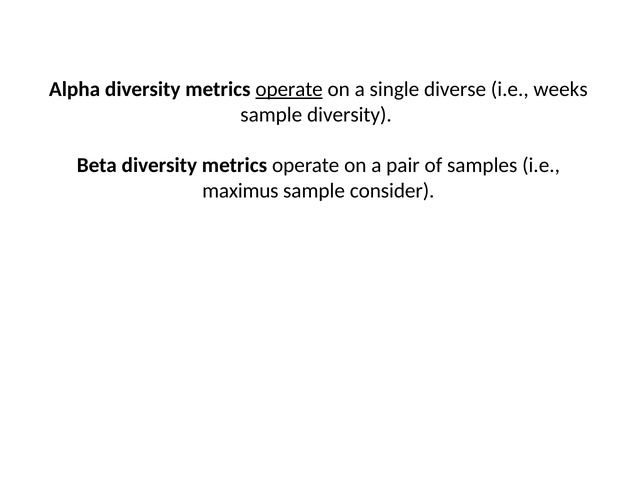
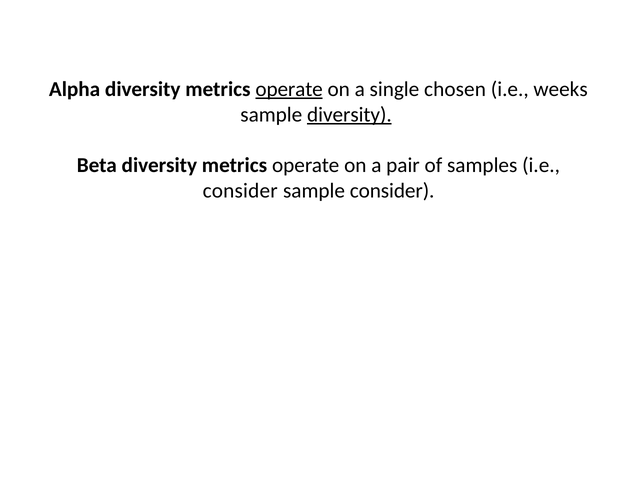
diverse: diverse -> chosen
diversity at (349, 115) underline: none -> present
maximus at (240, 191): maximus -> consider
